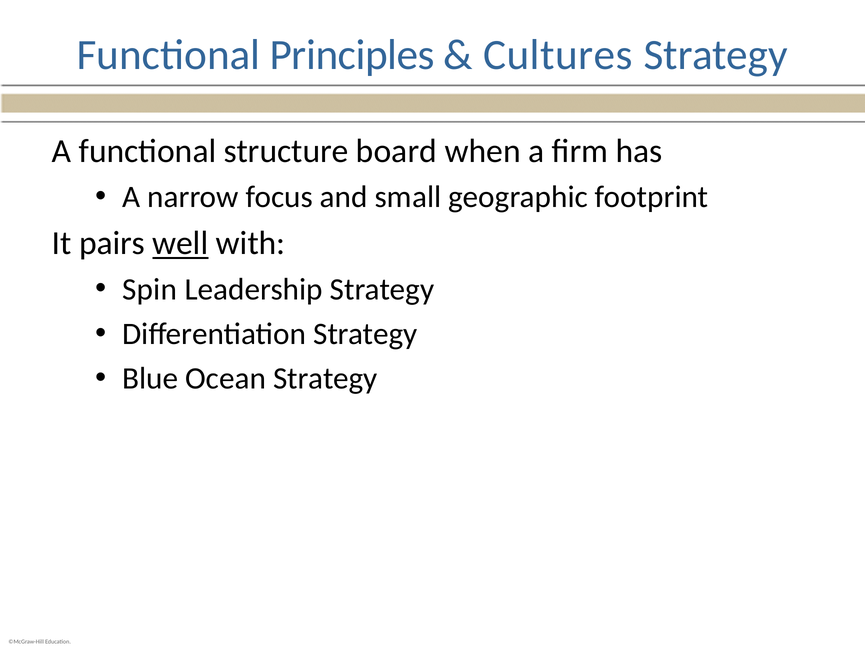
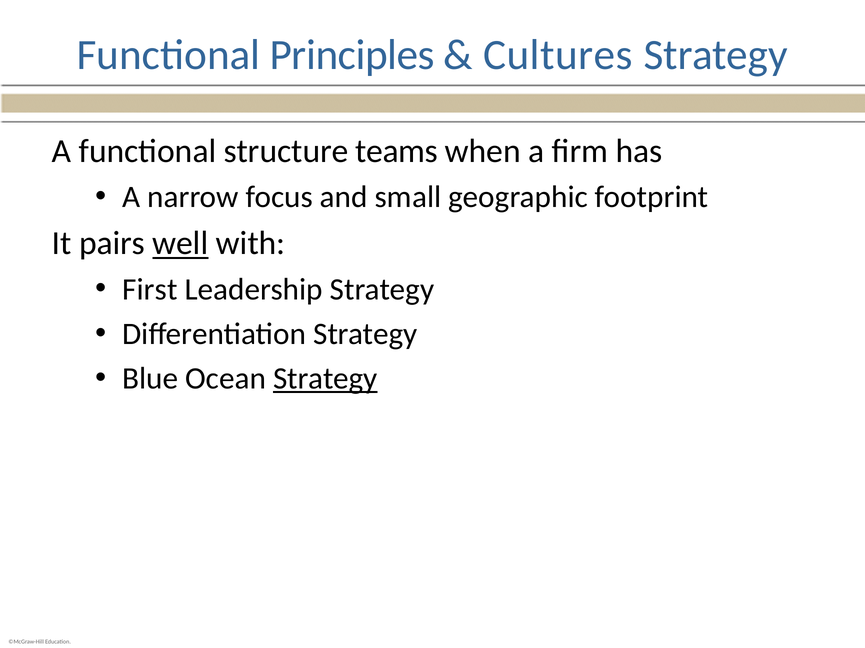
board: board -> teams
Spin: Spin -> First
Strategy at (325, 379) underline: none -> present
